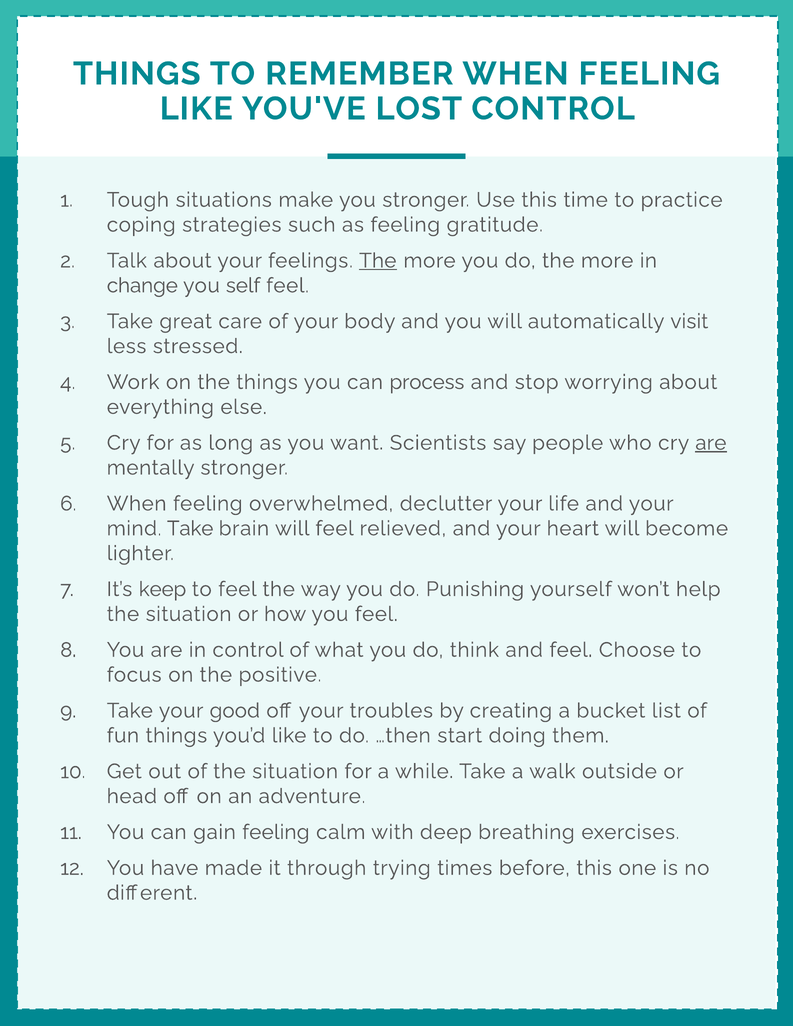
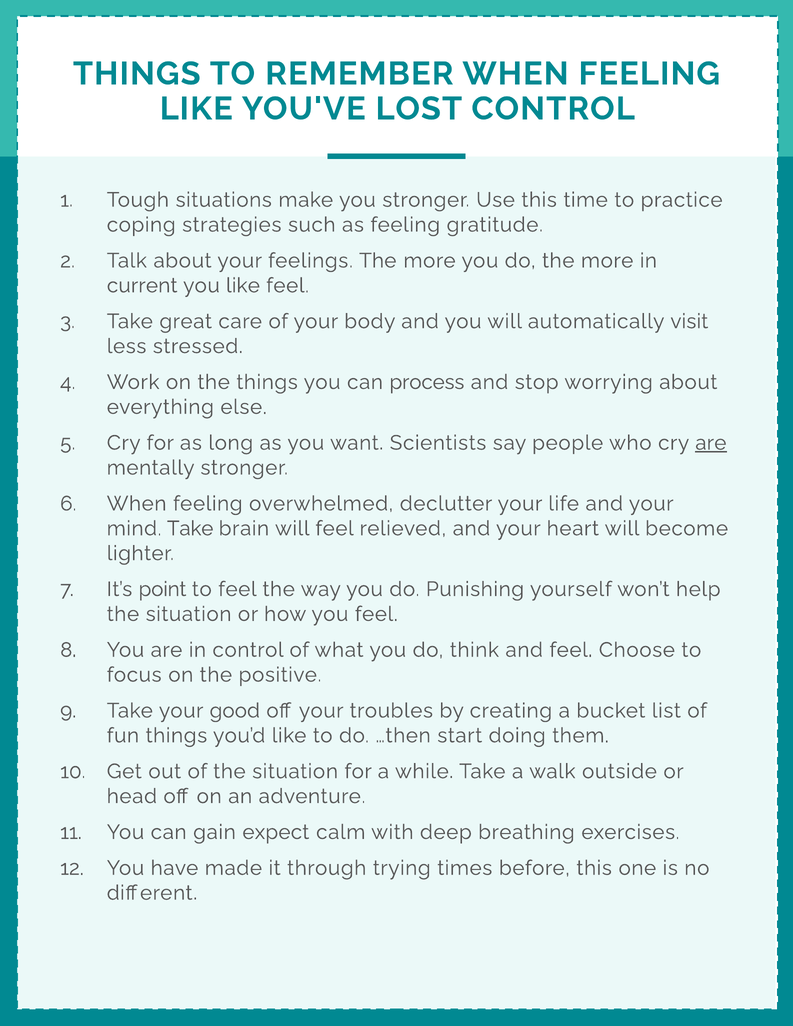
The at (378, 261) underline: present -> none
change: change -> current
you self: self -> like
keep: keep -> point
gain feeling: feeling -> expect
